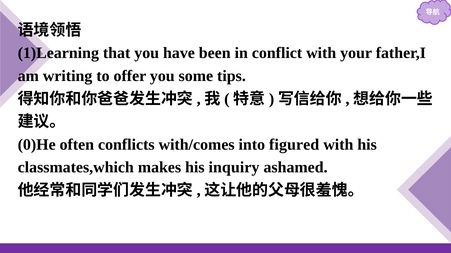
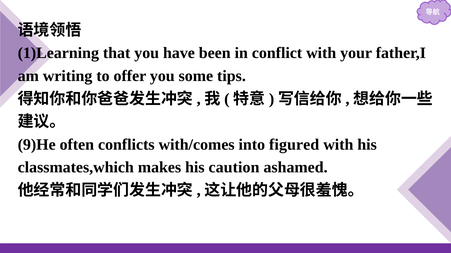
0)He: 0)He -> 9)He
inquiry: inquiry -> caution
